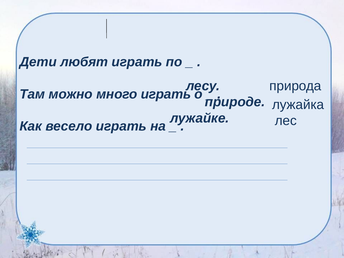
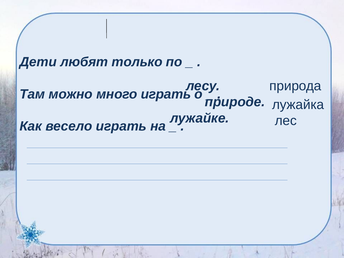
любят играть: играть -> только
